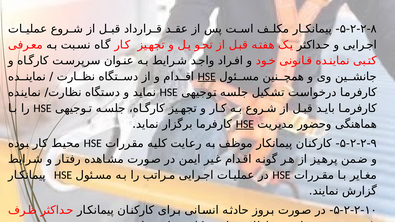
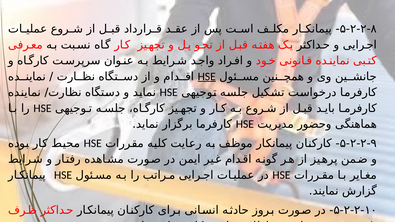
HSE at (245, 124) underline: present -> none
